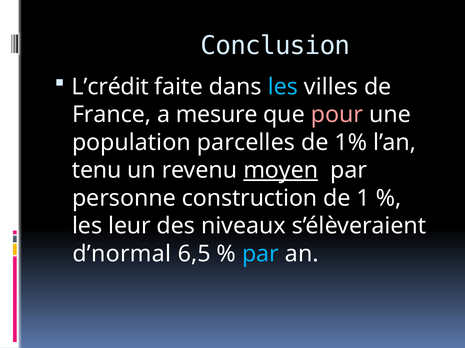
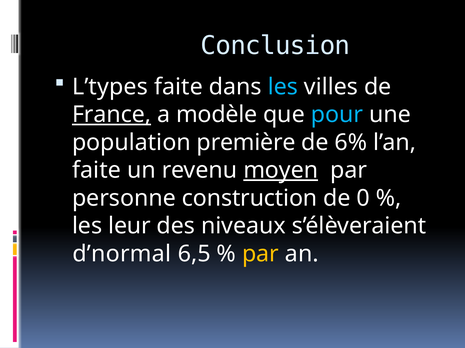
L’crédit: L’crédit -> L’types
France underline: none -> present
mesure: mesure -> modèle
pour colour: pink -> light blue
parcelles: parcelles -> première
1%: 1% -> 6%
tenu at (97, 171): tenu -> faite
1: 1 -> 0
par at (260, 254) colour: light blue -> yellow
